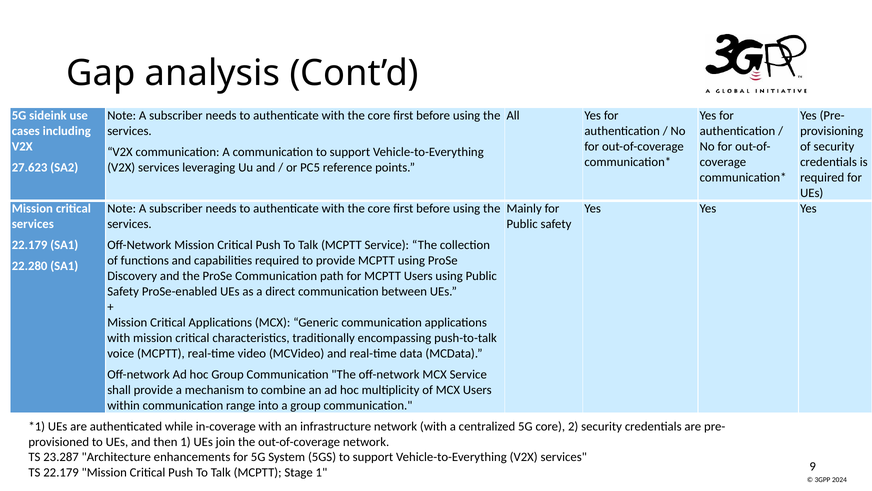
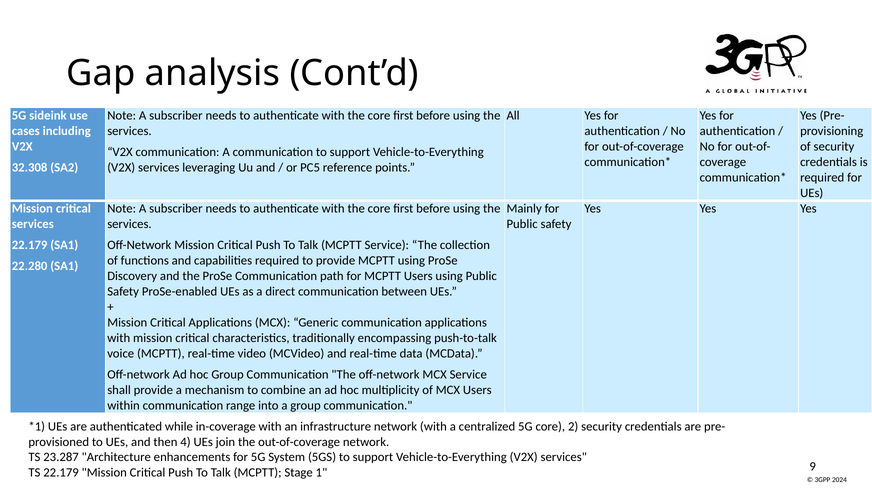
27.623: 27.623 -> 32.308
then 1: 1 -> 4
